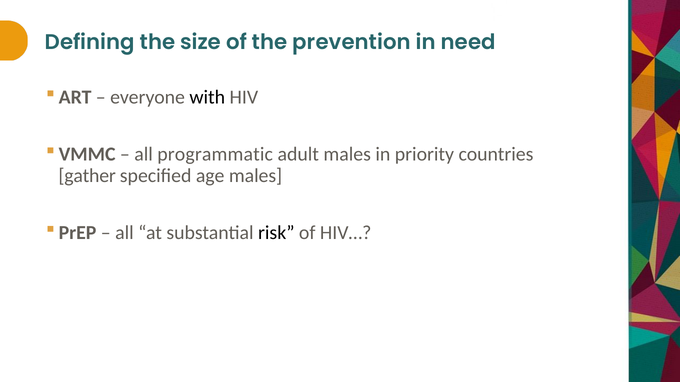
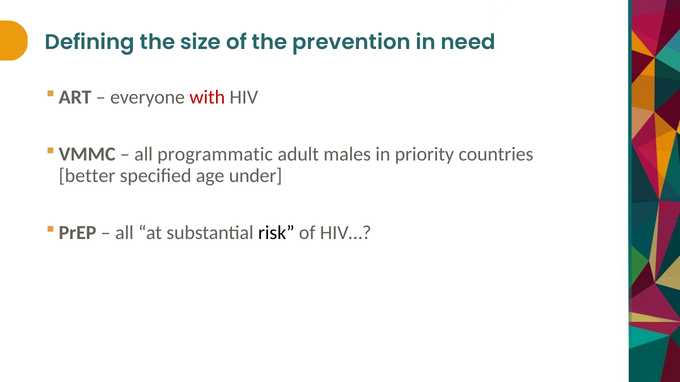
with colour: black -> red
gather: gather -> better
age males: males -> under
